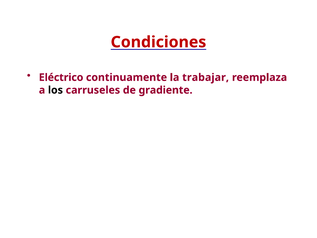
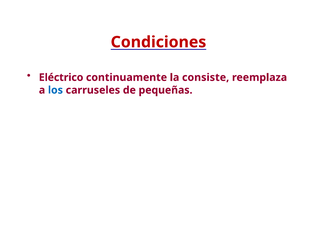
trabajar: trabajar -> consiste
los colour: black -> blue
gradiente: gradiente -> pequeñas
